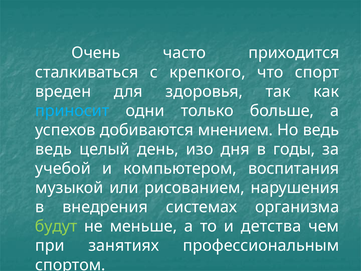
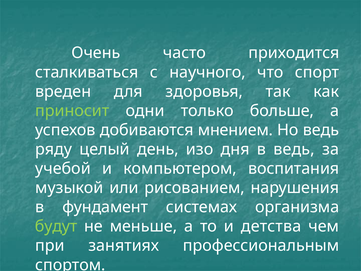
крепкого: крепкого -> научного
приносит colour: light blue -> light green
ведь at (54, 149): ведь -> ряду
в годы: годы -> ведь
внедрения: внедрения -> фундамент
